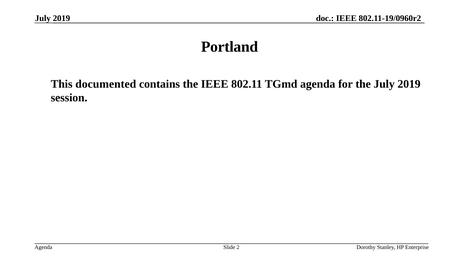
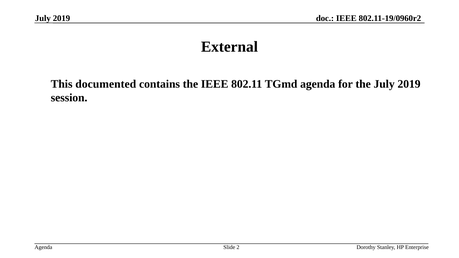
Portland: Portland -> External
